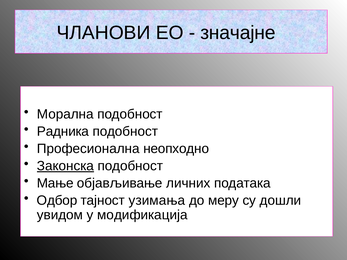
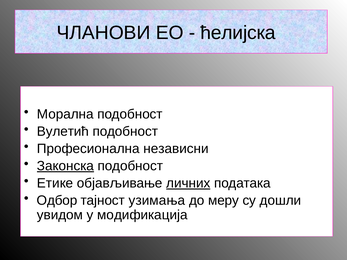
значајне: значајне -> ћелијска
Радника: Радника -> Вулетић
неопходно: неопходно -> независни
Мање: Мање -> Етике
личних underline: none -> present
